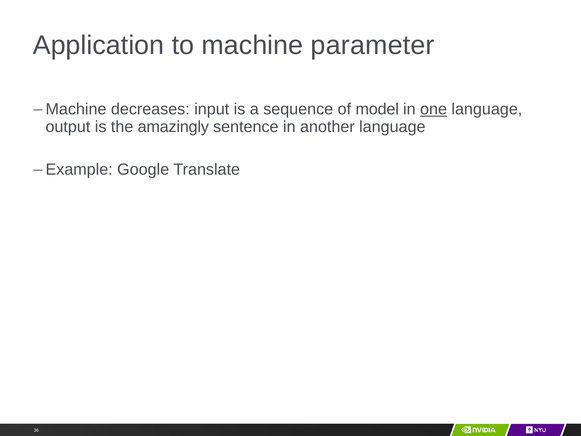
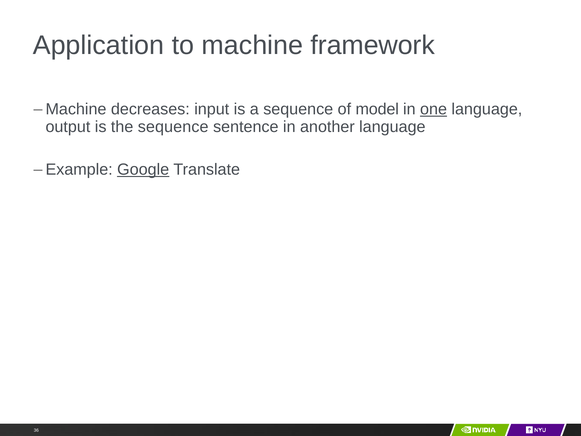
parameter: parameter -> framework
the amazingly: amazingly -> sequence
Google underline: none -> present
